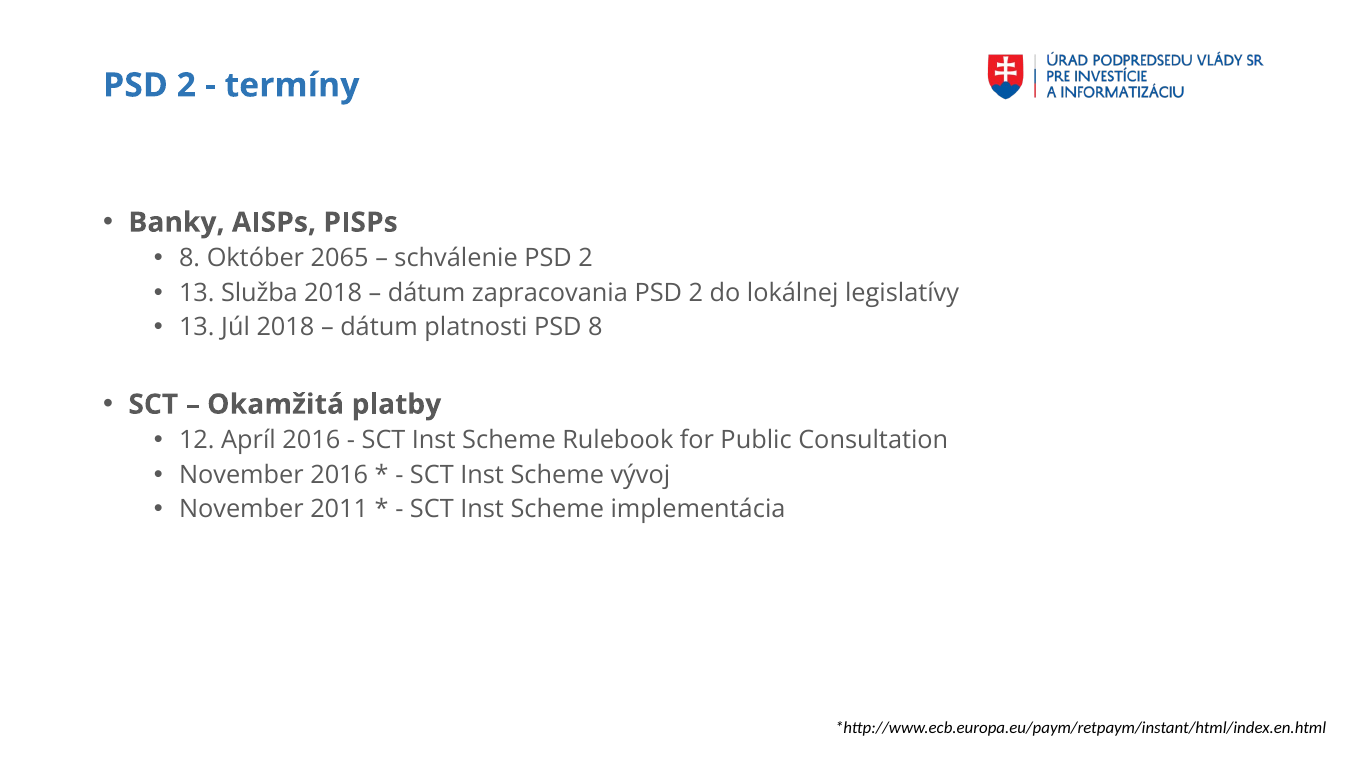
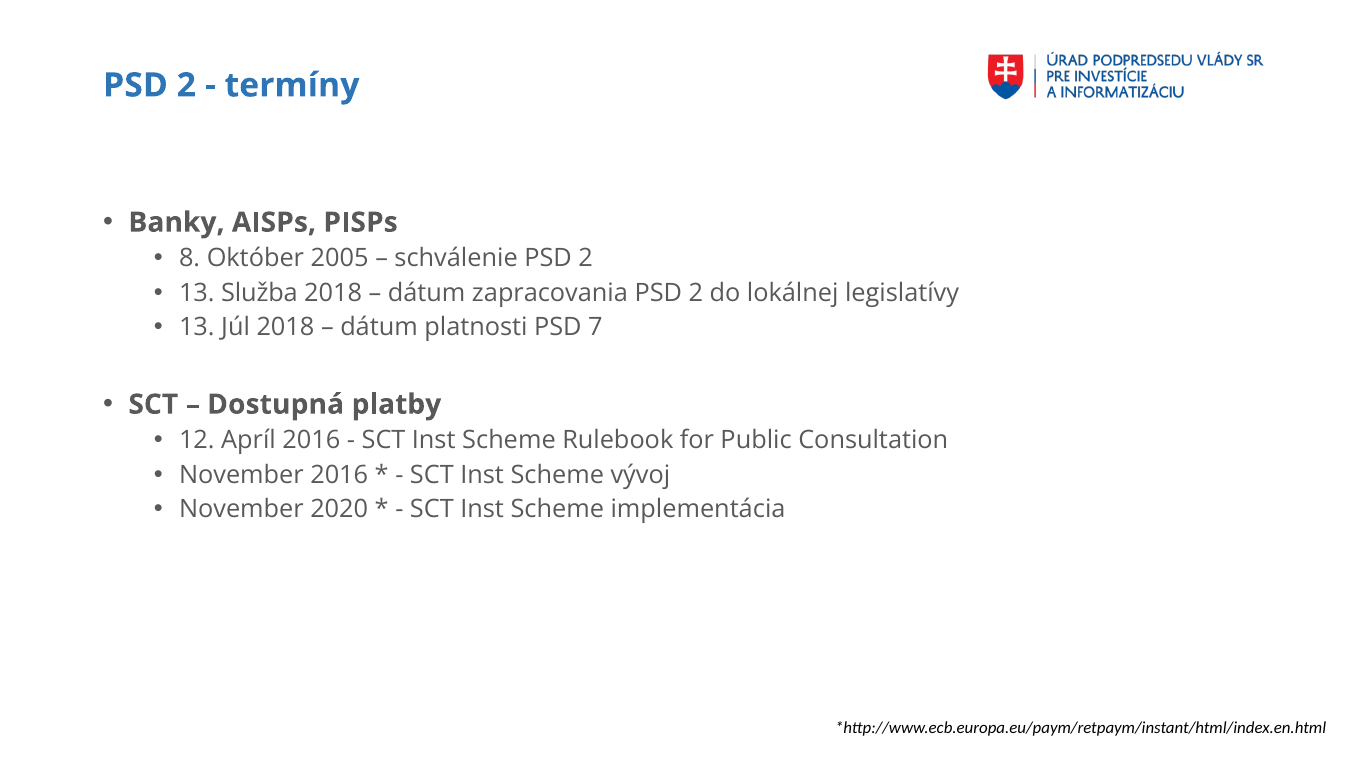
2065: 2065 -> 2005
PSD 8: 8 -> 7
Okamžitá: Okamžitá -> Dostupná
2011: 2011 -> 2020
